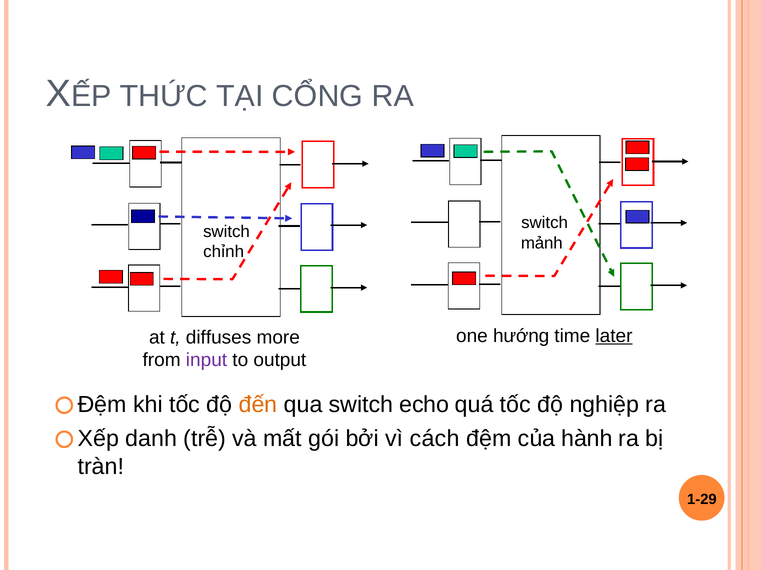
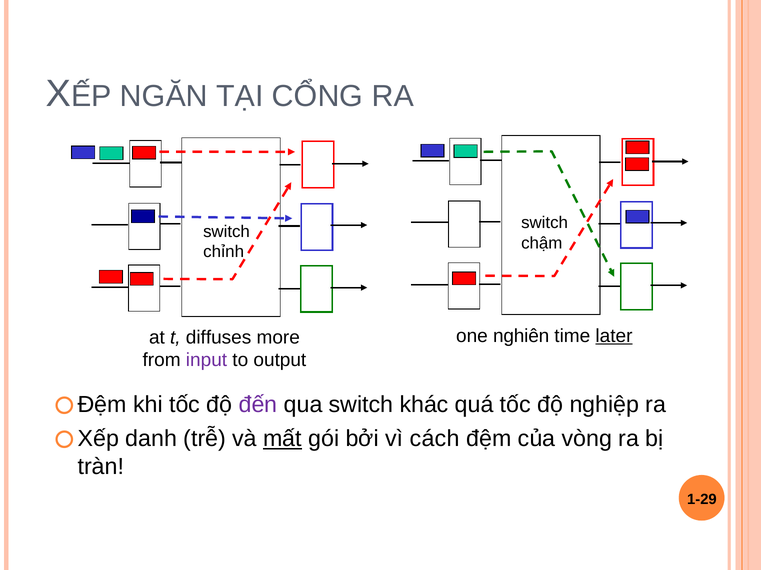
THỨC: THỨC -> NGĂN
mảnh: mảnh -> chậm
hướng: hướng -> nghiên
đến colour: orange -> purple
echo: echo -> khác
mất underline: none -> present
hành: hành -> vòng
